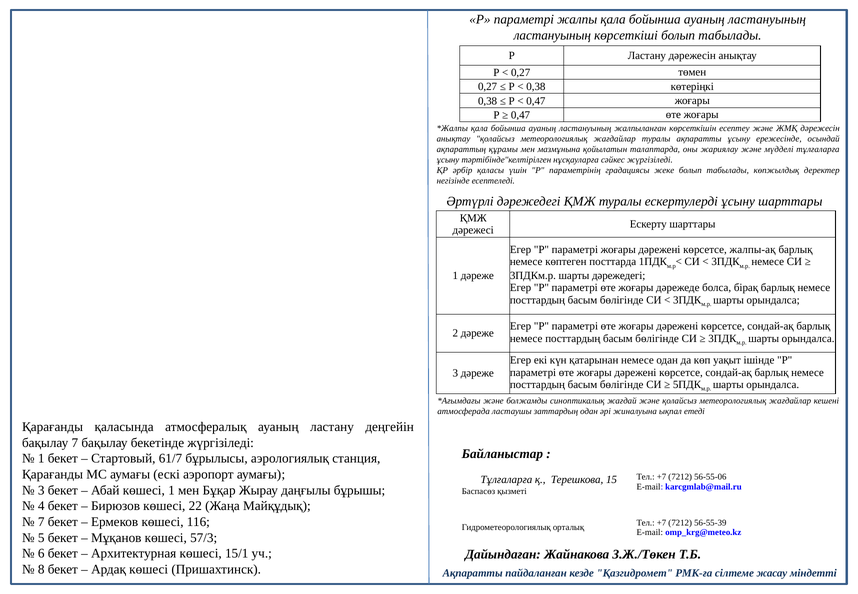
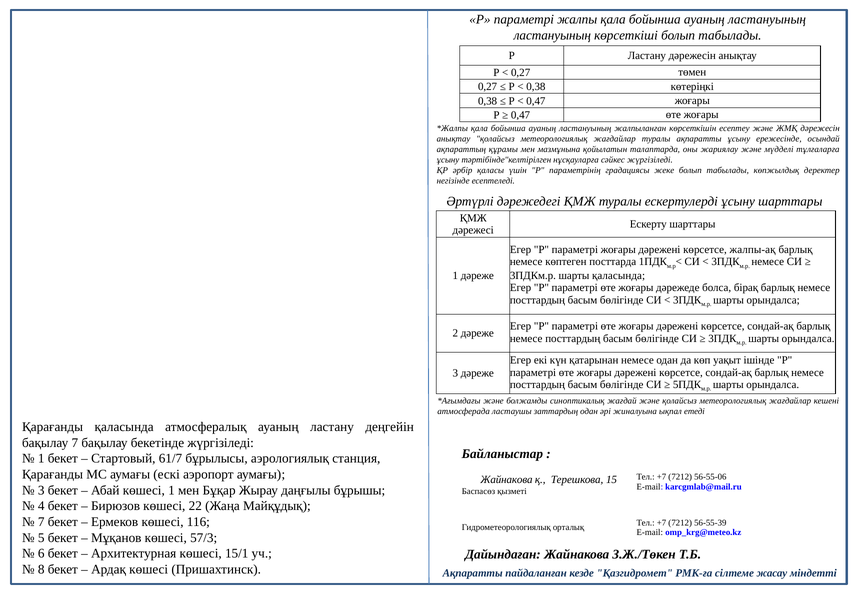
шарты дәрежедегі: дәрежедегі -> қаласында
Тұлғаларға at (506, 480): Тұлғаларға -> Жайнакова
